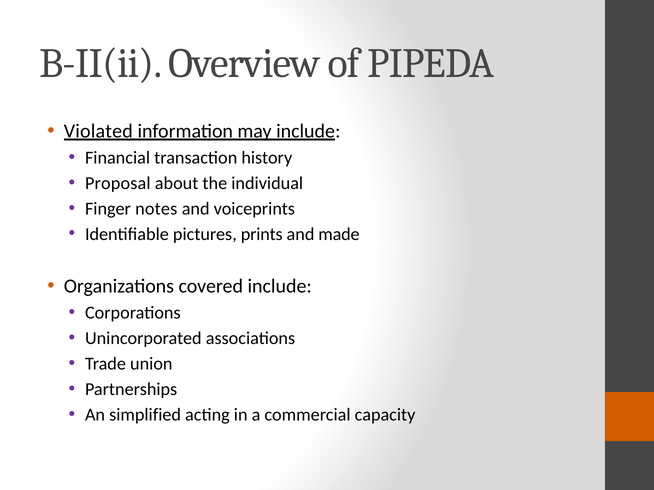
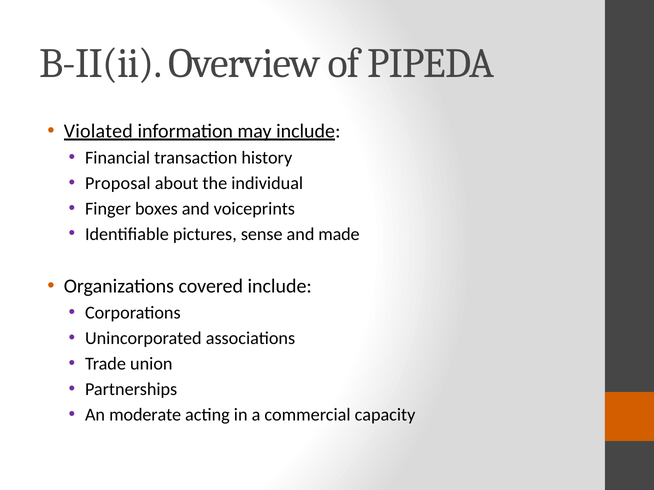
notes: notes -> boxes
prints: prints -> sense
simplified: simplified -> moderate
